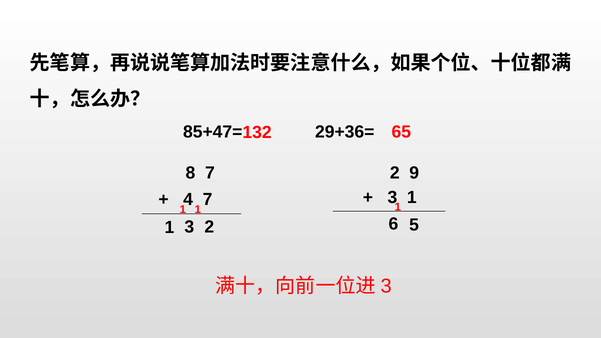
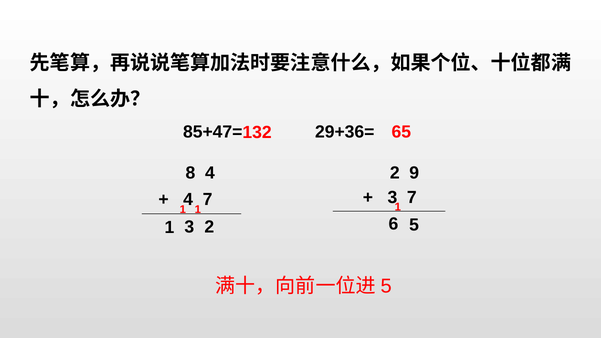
8 7: 7 -> 4
1 at (412, 197): 1 -> 7
3 at (386, 286): 3 -> 5
